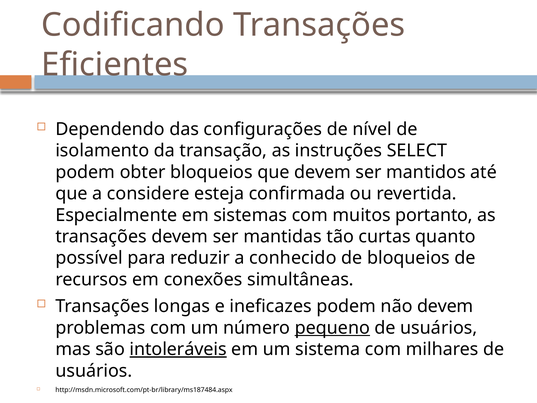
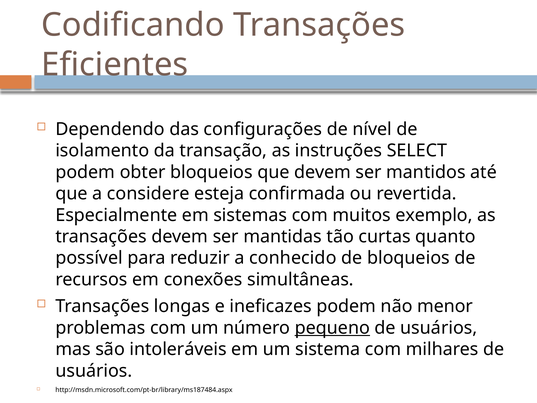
portanto: portanto -> exemplo
não devem: devem -> menor
intoleráveis underline: present -> none
